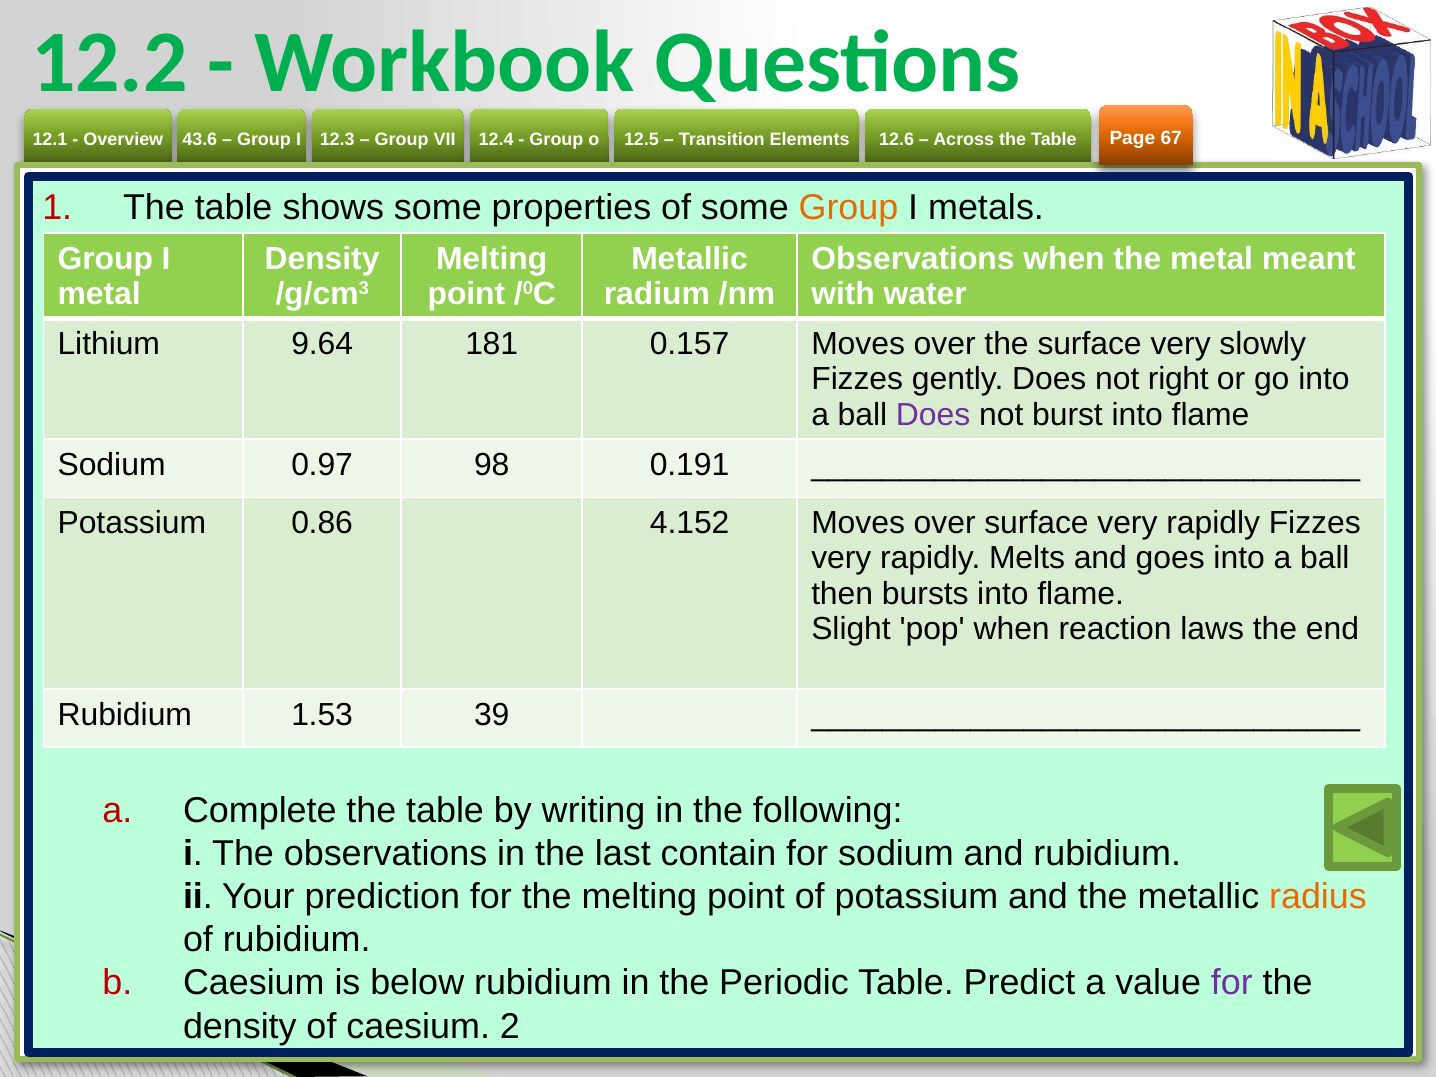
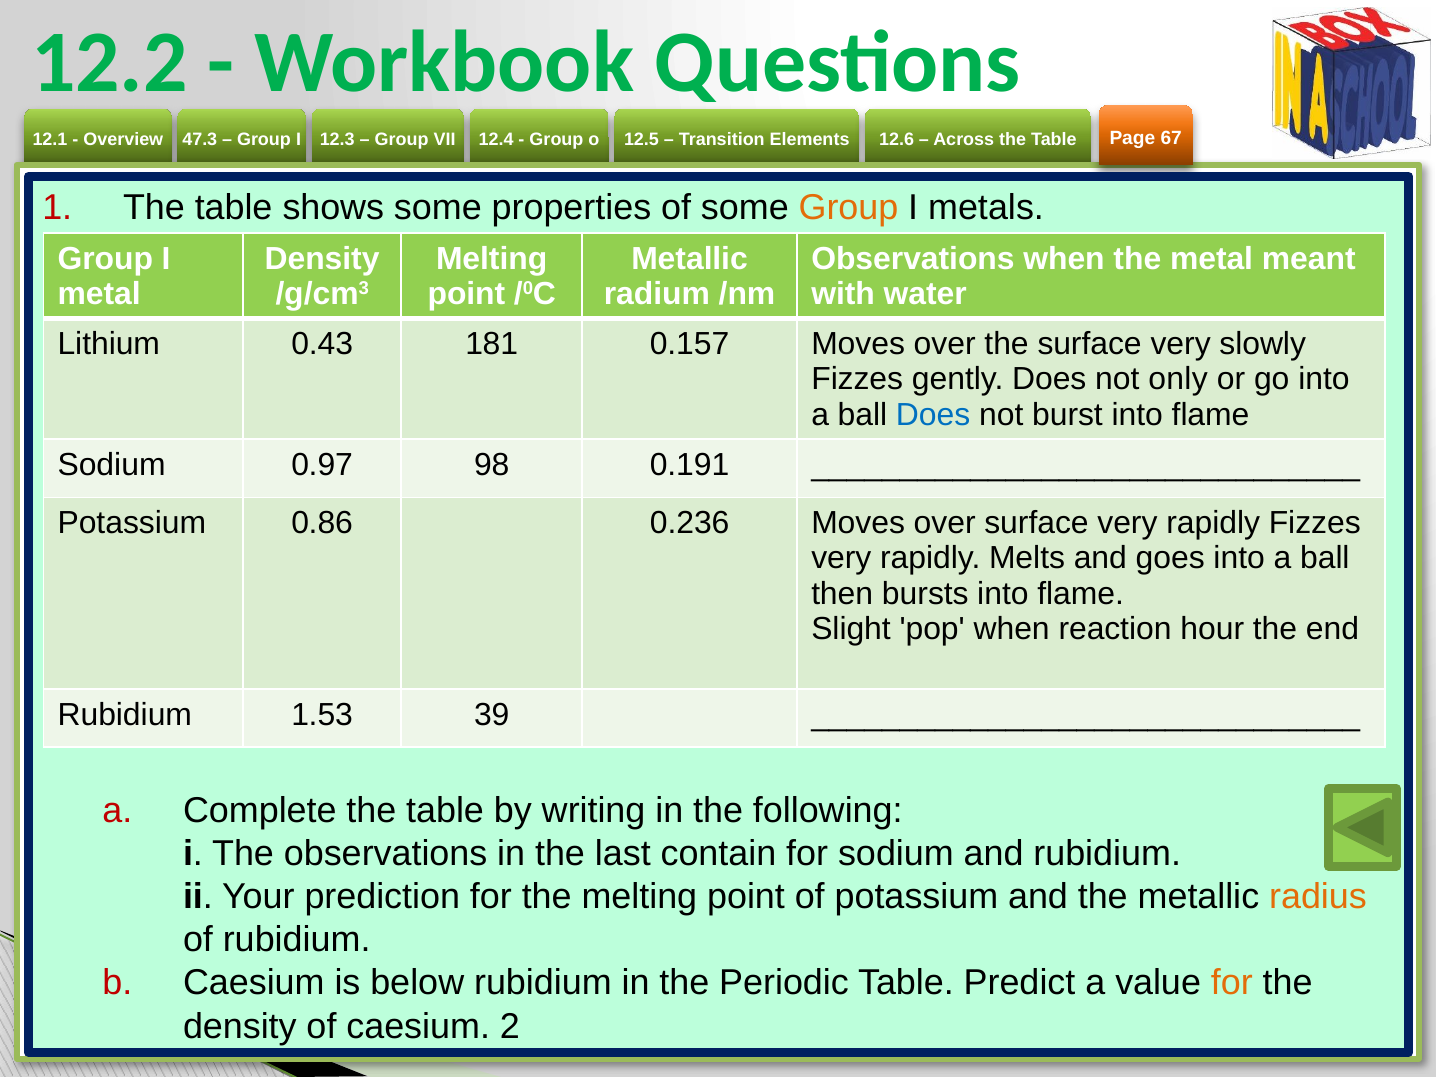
43.6: 43.6 -> 47.3
9.64: 9.64 -> 0.43
right: right -> only
Does at (933, 415) colour: purple -> blue
4.152: 4.152 -> 0.236
laws: laws -> hour
for at (1232, 983) colour: purple -> orange
